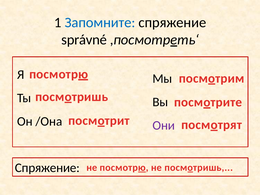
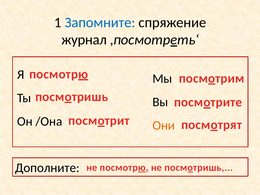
správné: správné -> журнал
Они colour: purple -> orange
Спряжение at (47, 168): Спряжение -> Дополните
